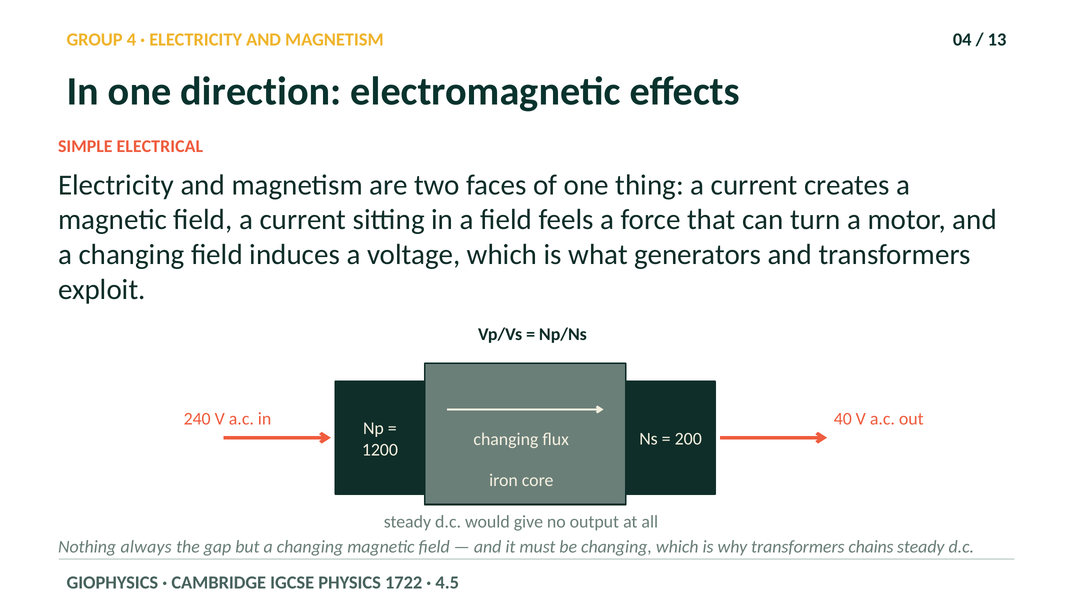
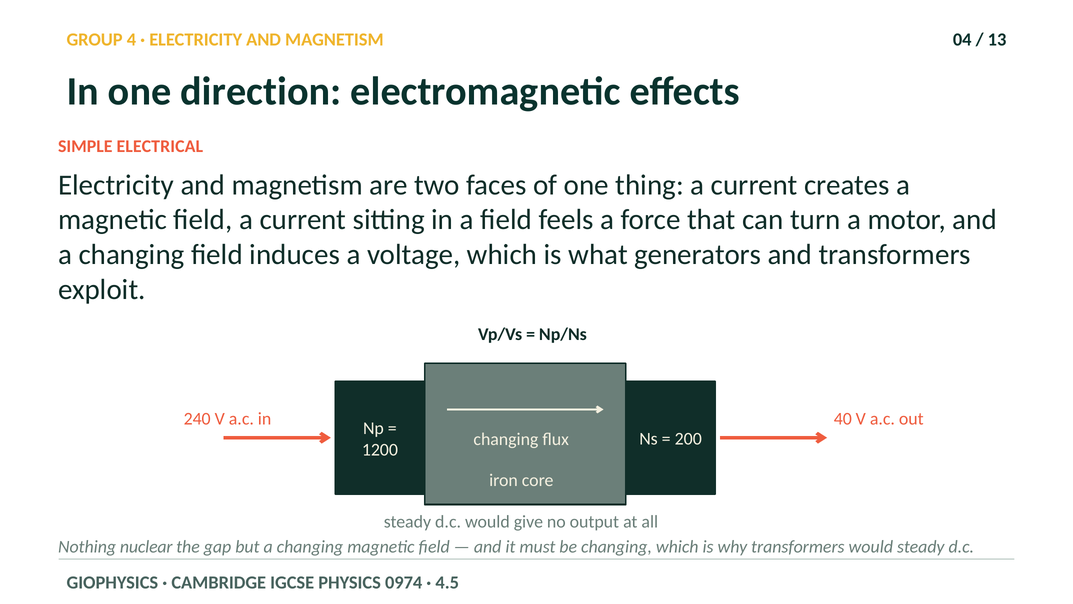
always: always -> nuclear
transformers chains: chains -> would
1722: 1722 -> 0974
